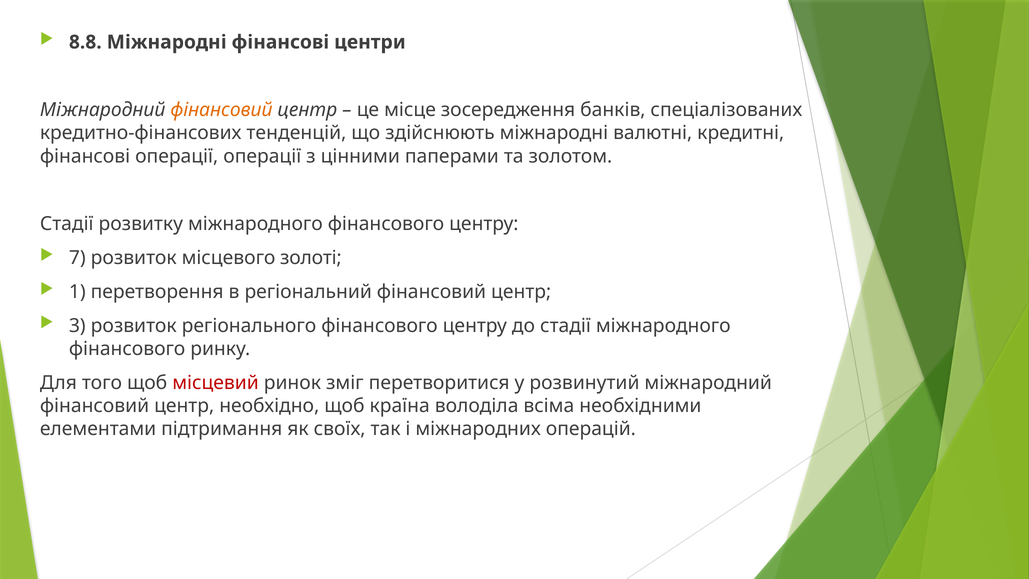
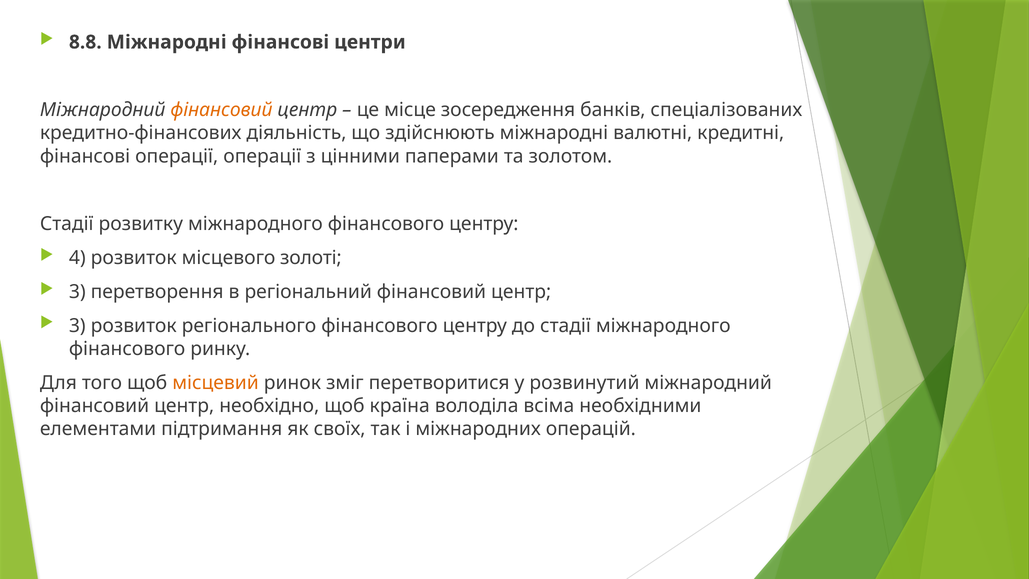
тенденцій: тенденцій -> діяльність
7: 7 -> 4
1 at (77, 292): 1 -> 3
місцевий colour: red -> orange
